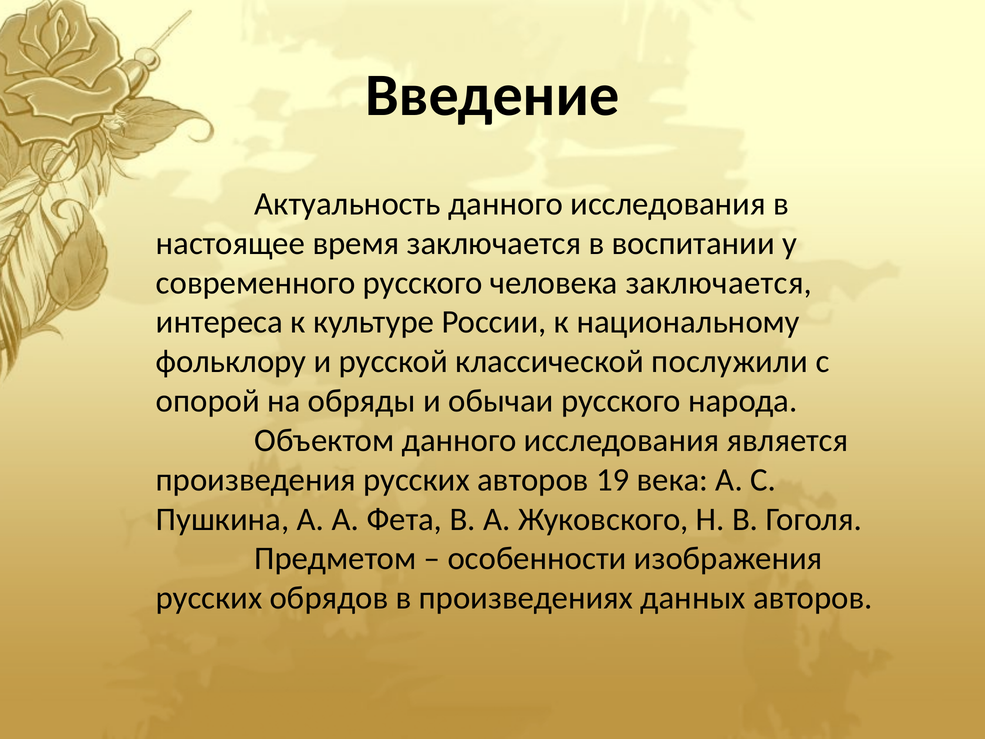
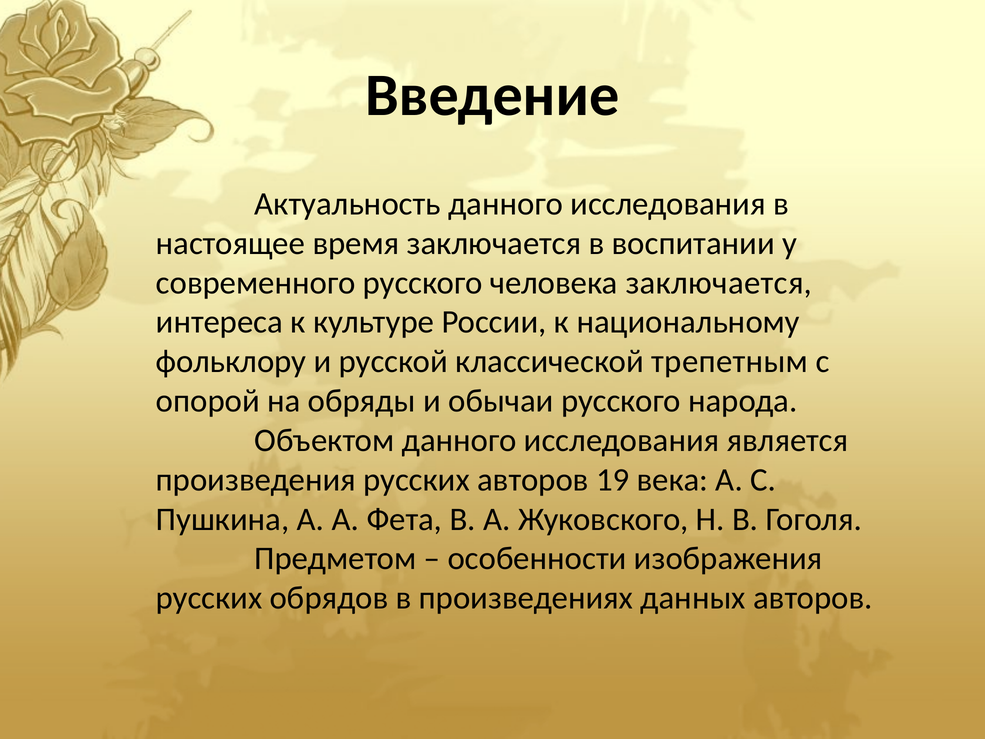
послужили: послужили -> трепетным
